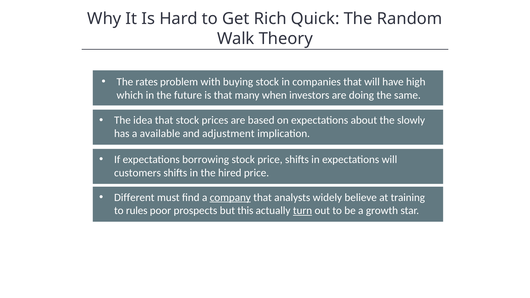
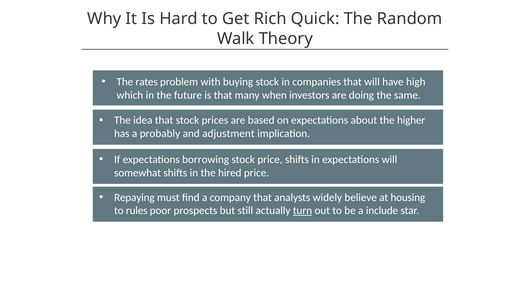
slowly: slowly -> higher
available: available -> probably
customers: customers -> somewhat
Different: Different -> Repaying
company underline: present -> none
training: training -> housing
this: this -> still
growth: growth -> include
